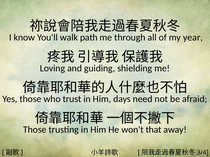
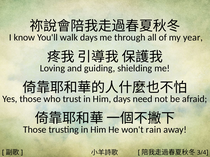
walk path: path -> days
that: that -> rain
